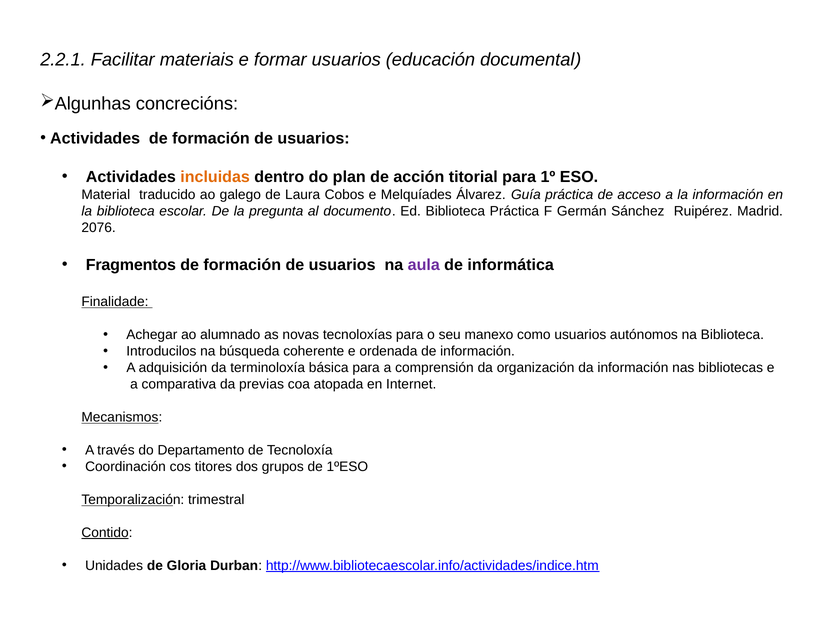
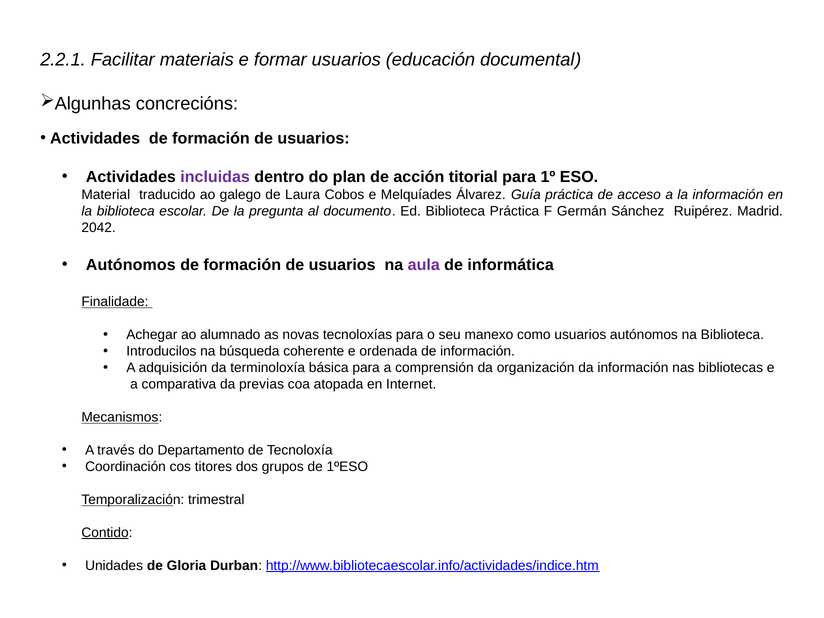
incluidas colour: orange -> purple
2076: 2076 -> 2042
Fragmentos at (131, 265): Fragmentos -> Autónomos
